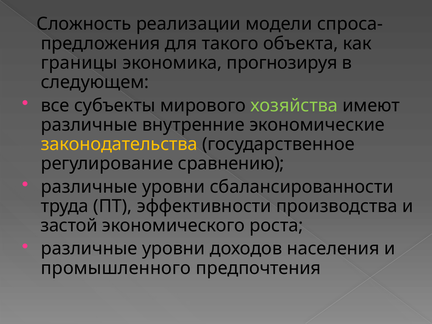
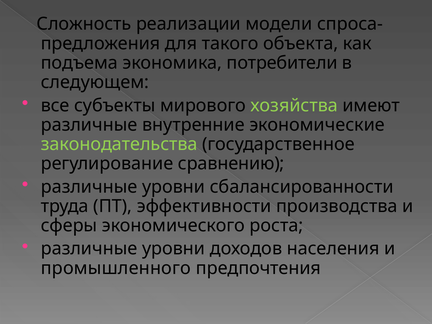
границы: границы -> подъема
прогнозируя: прогнозируя -> потребители
законодательства colour: yellow -> light green
застой: застой -> сферы
